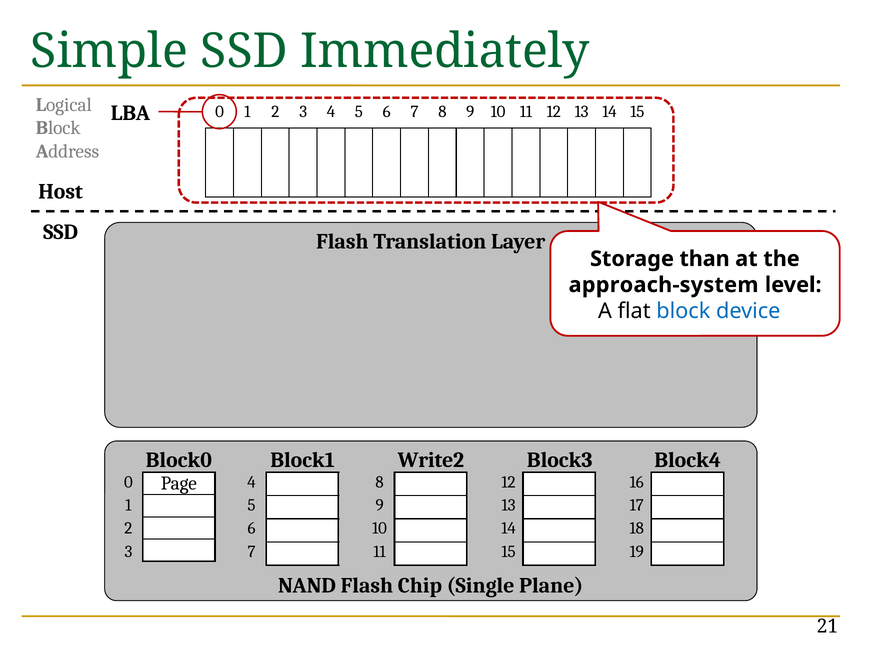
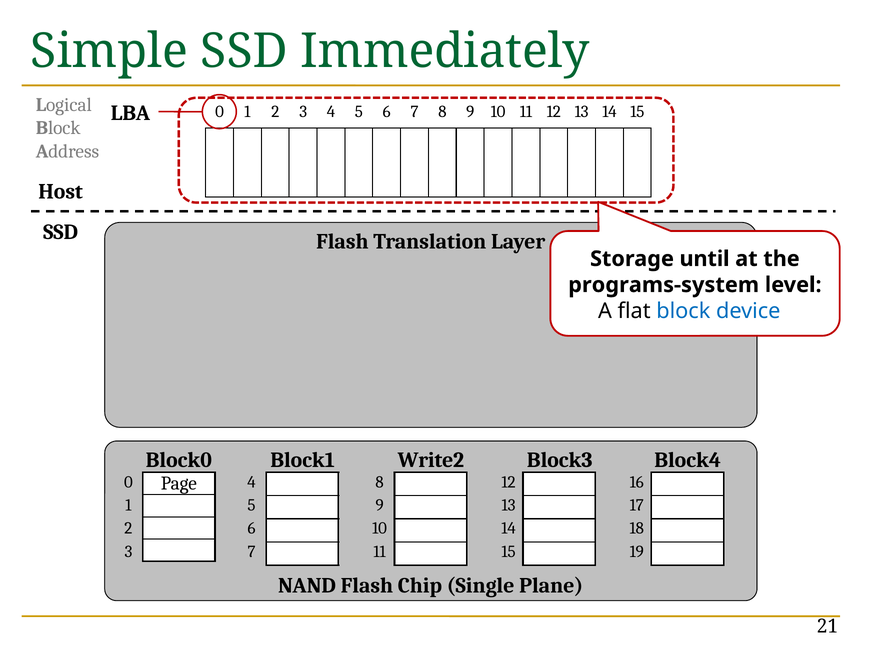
than: than -> until
approach-system: approach-system -> programs-system
